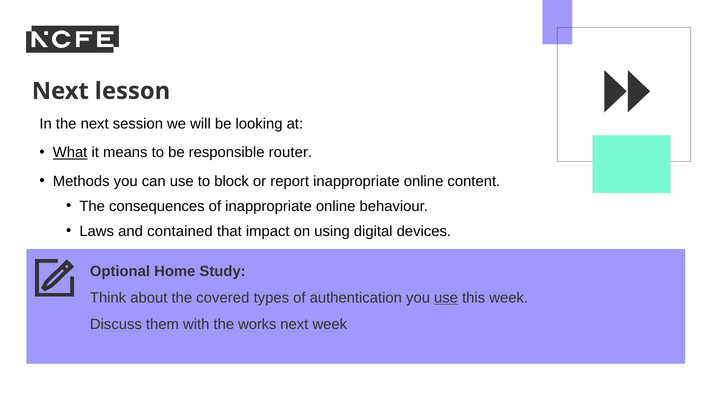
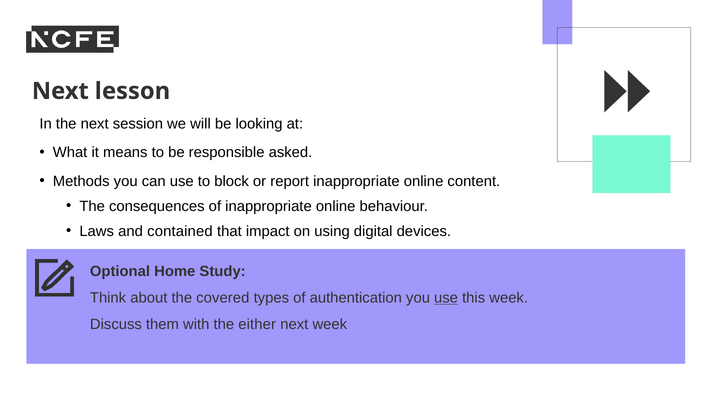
What underline: present -> none
router: router -> asked
works: works -> either
